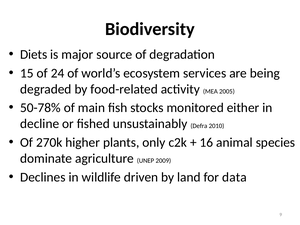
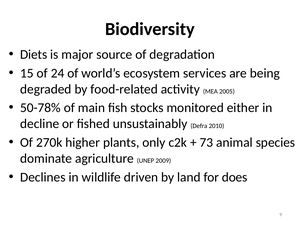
16: 16 -> 73
data: data -> does
